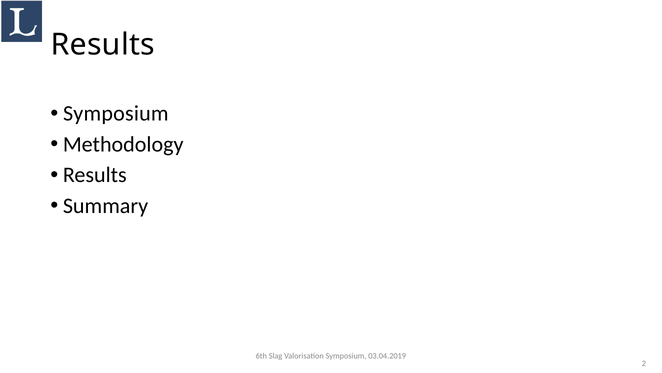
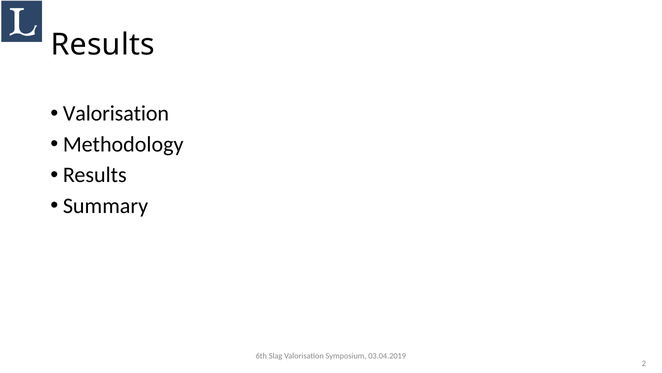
Symposium at (116, 113): Symposium -> Valorisation
